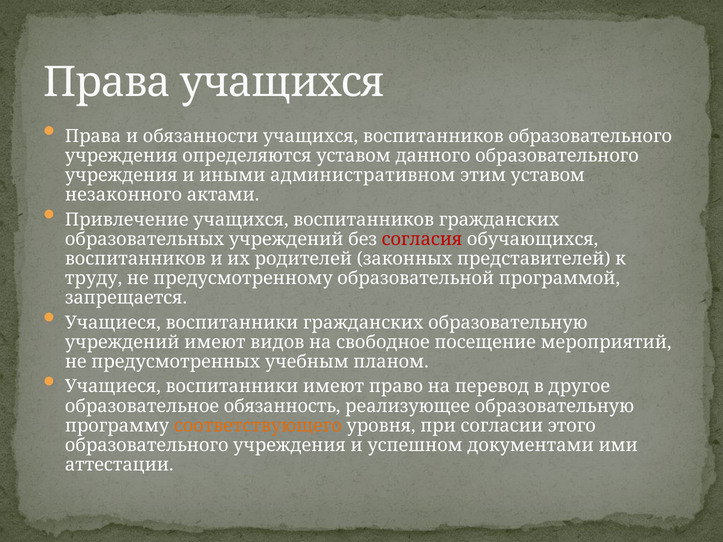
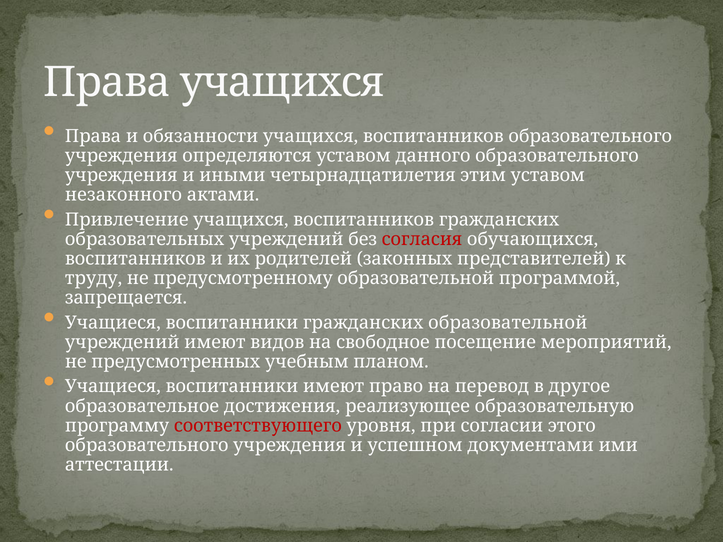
административном: административном -> четырнадцатилетия
гражданских образовательную: образовательную -> образовательной
обязанность: обязанность -> достижения
соответствующего colour: orange -> red
